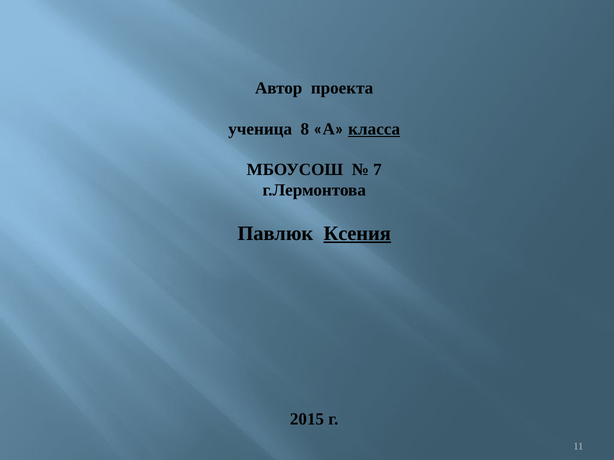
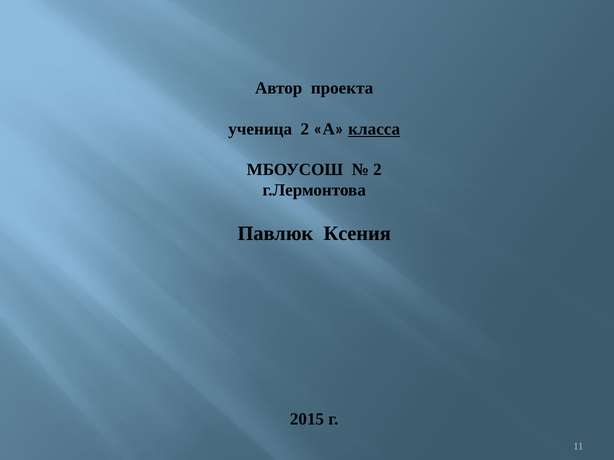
ученица 8: 8 -> 2
7 at (377, 170): 7 -> 2
Ксения underline: present -> none
